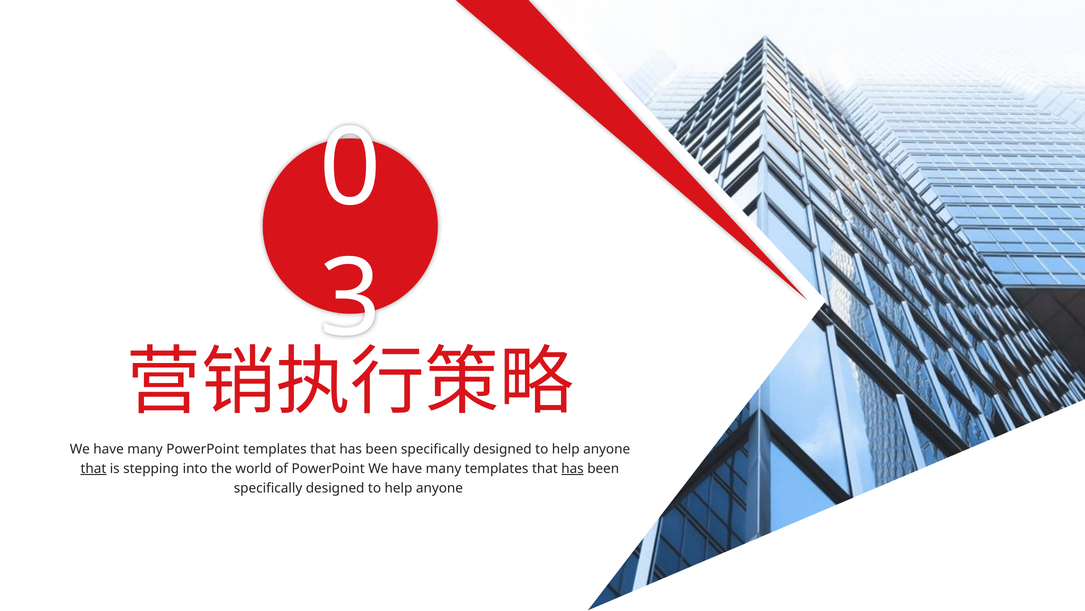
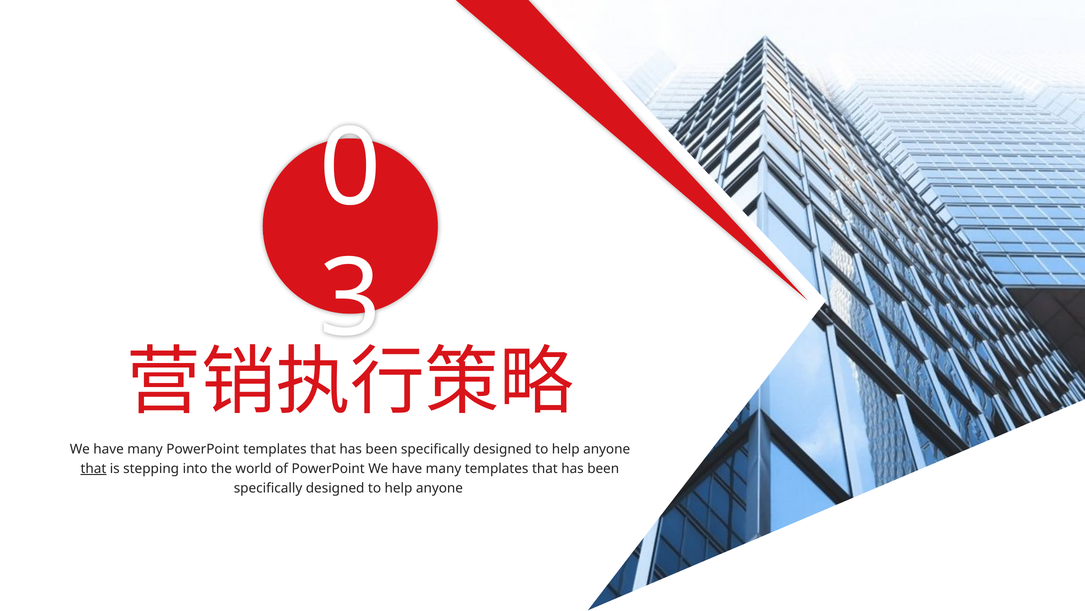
has at (572, 468) underline: present -> none
